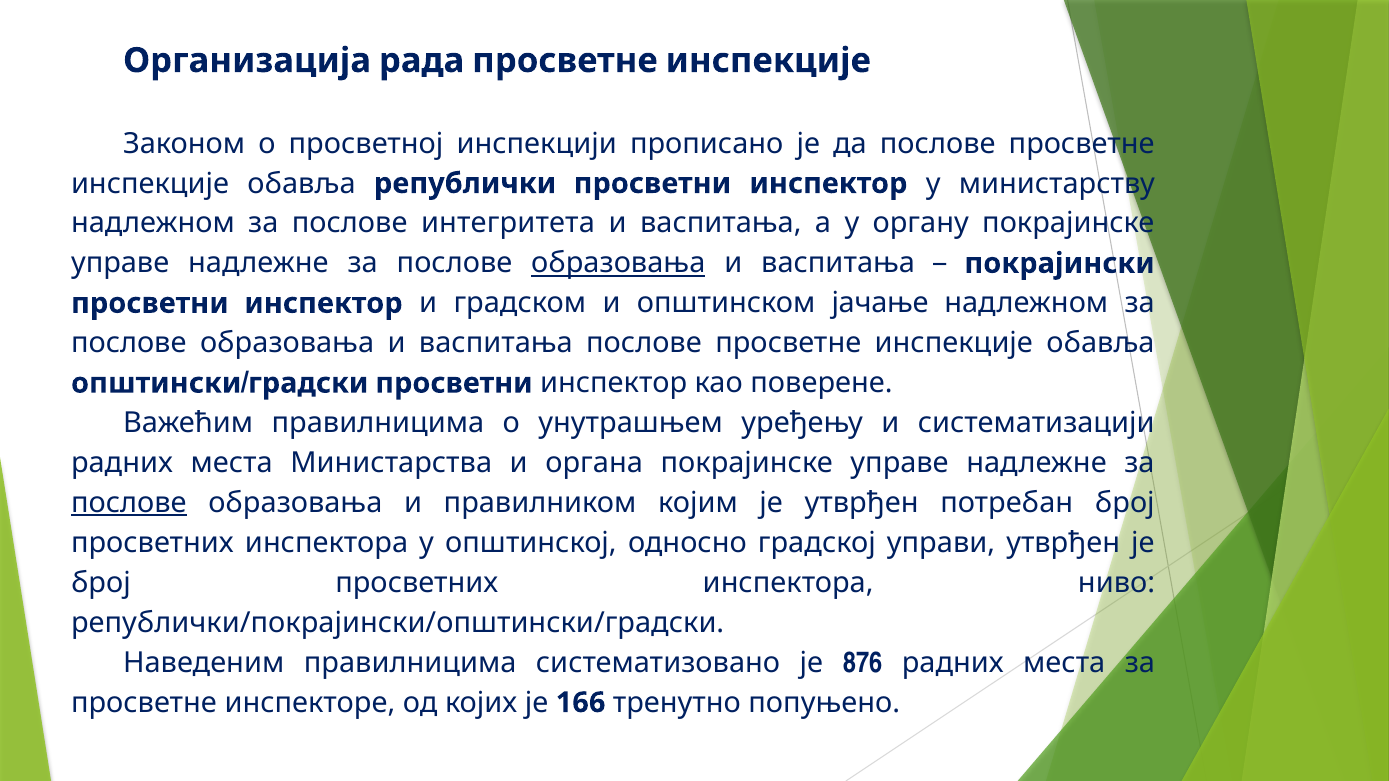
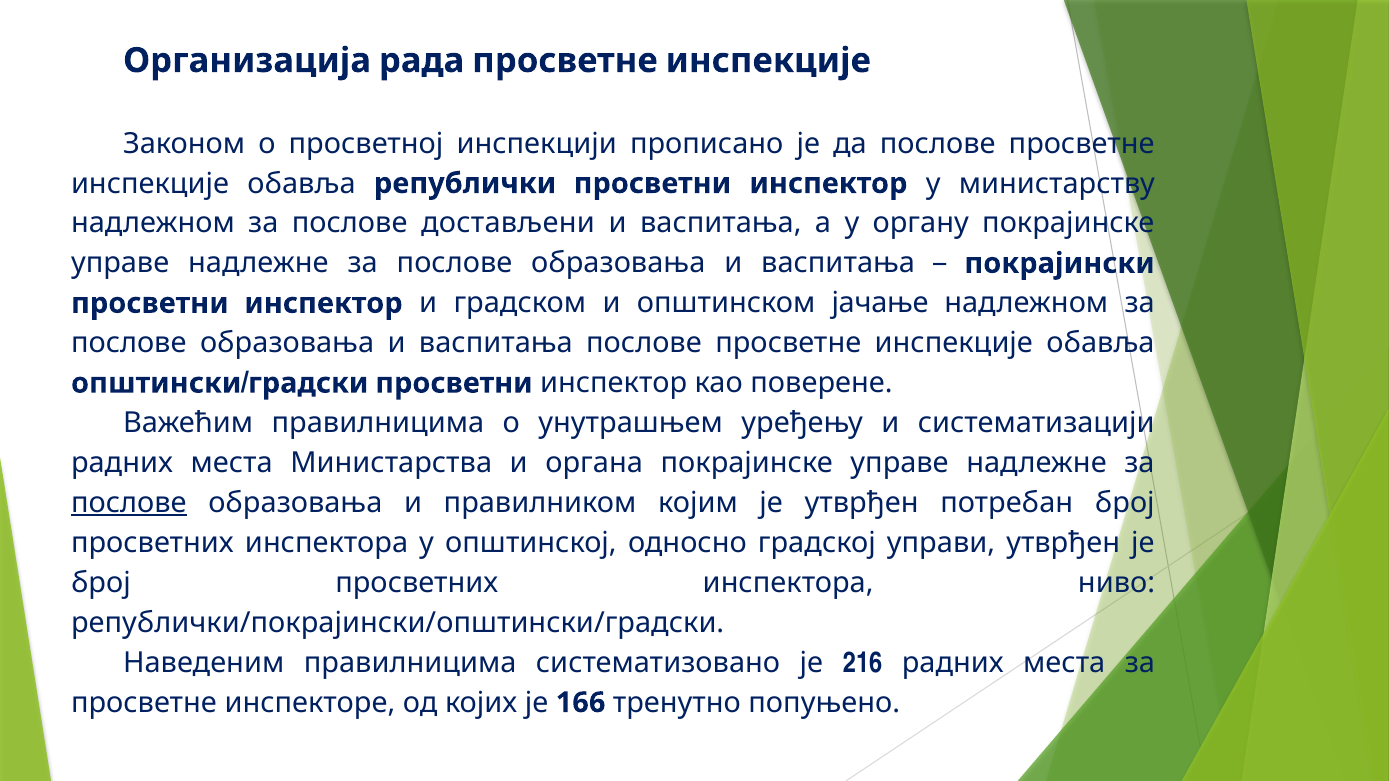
интегритета: интегритета -> достављени
образовања at (618, 263) underline: present -> none
876: 876 -> 216
